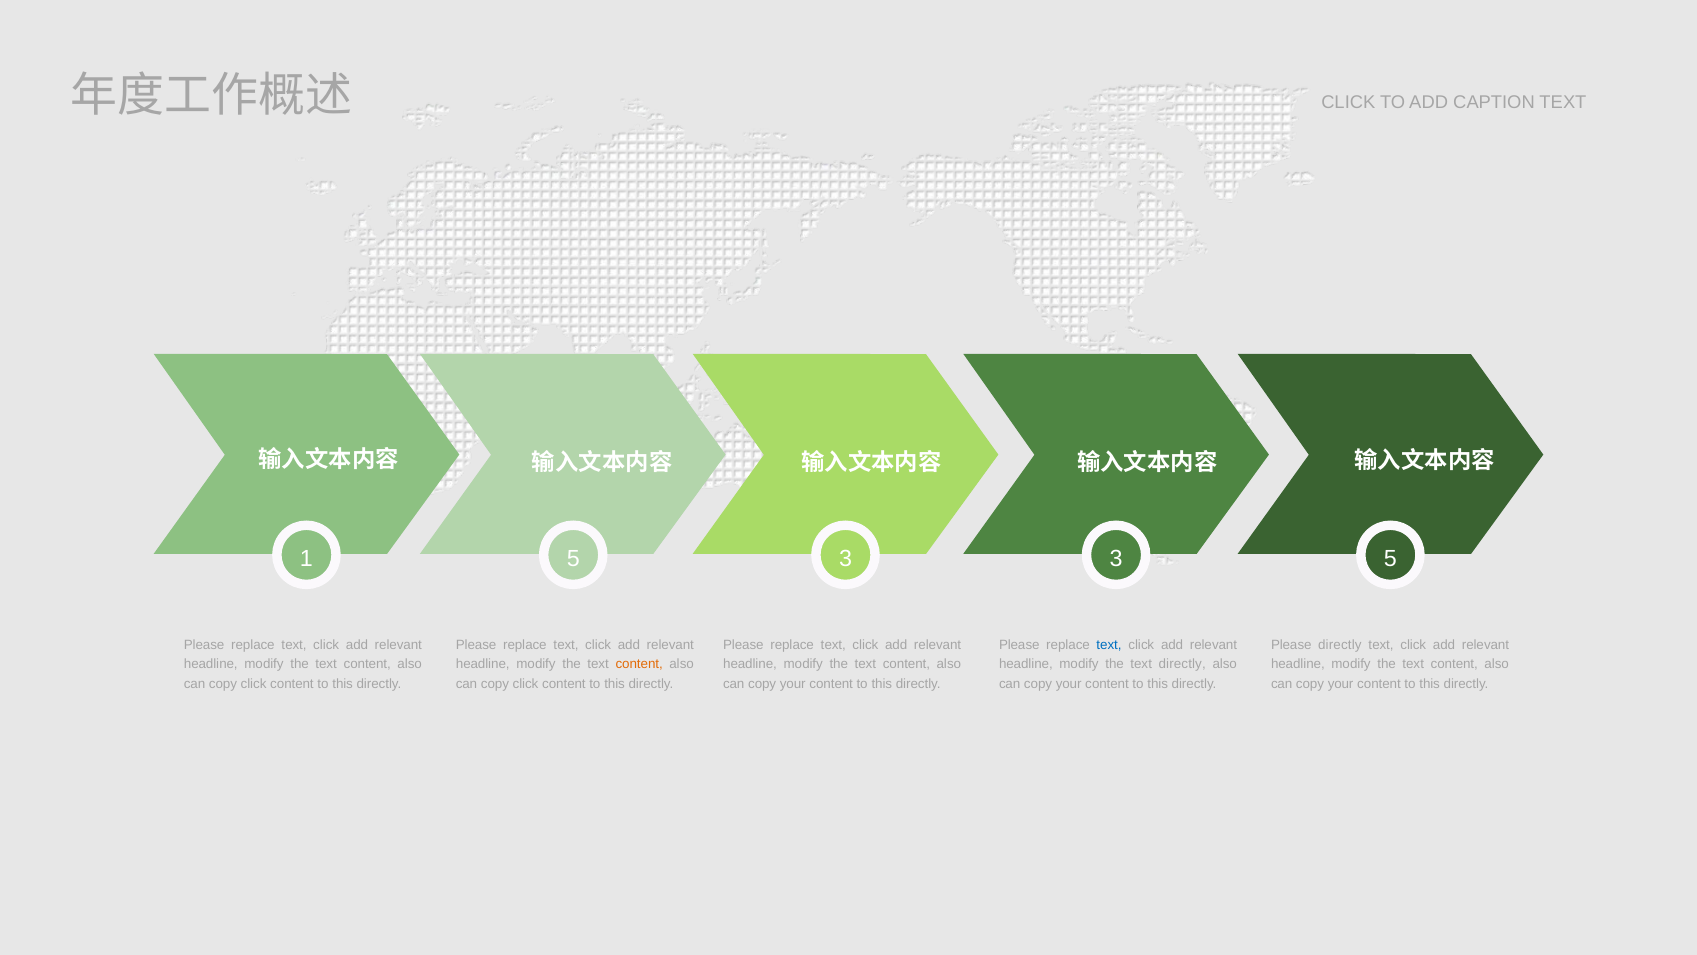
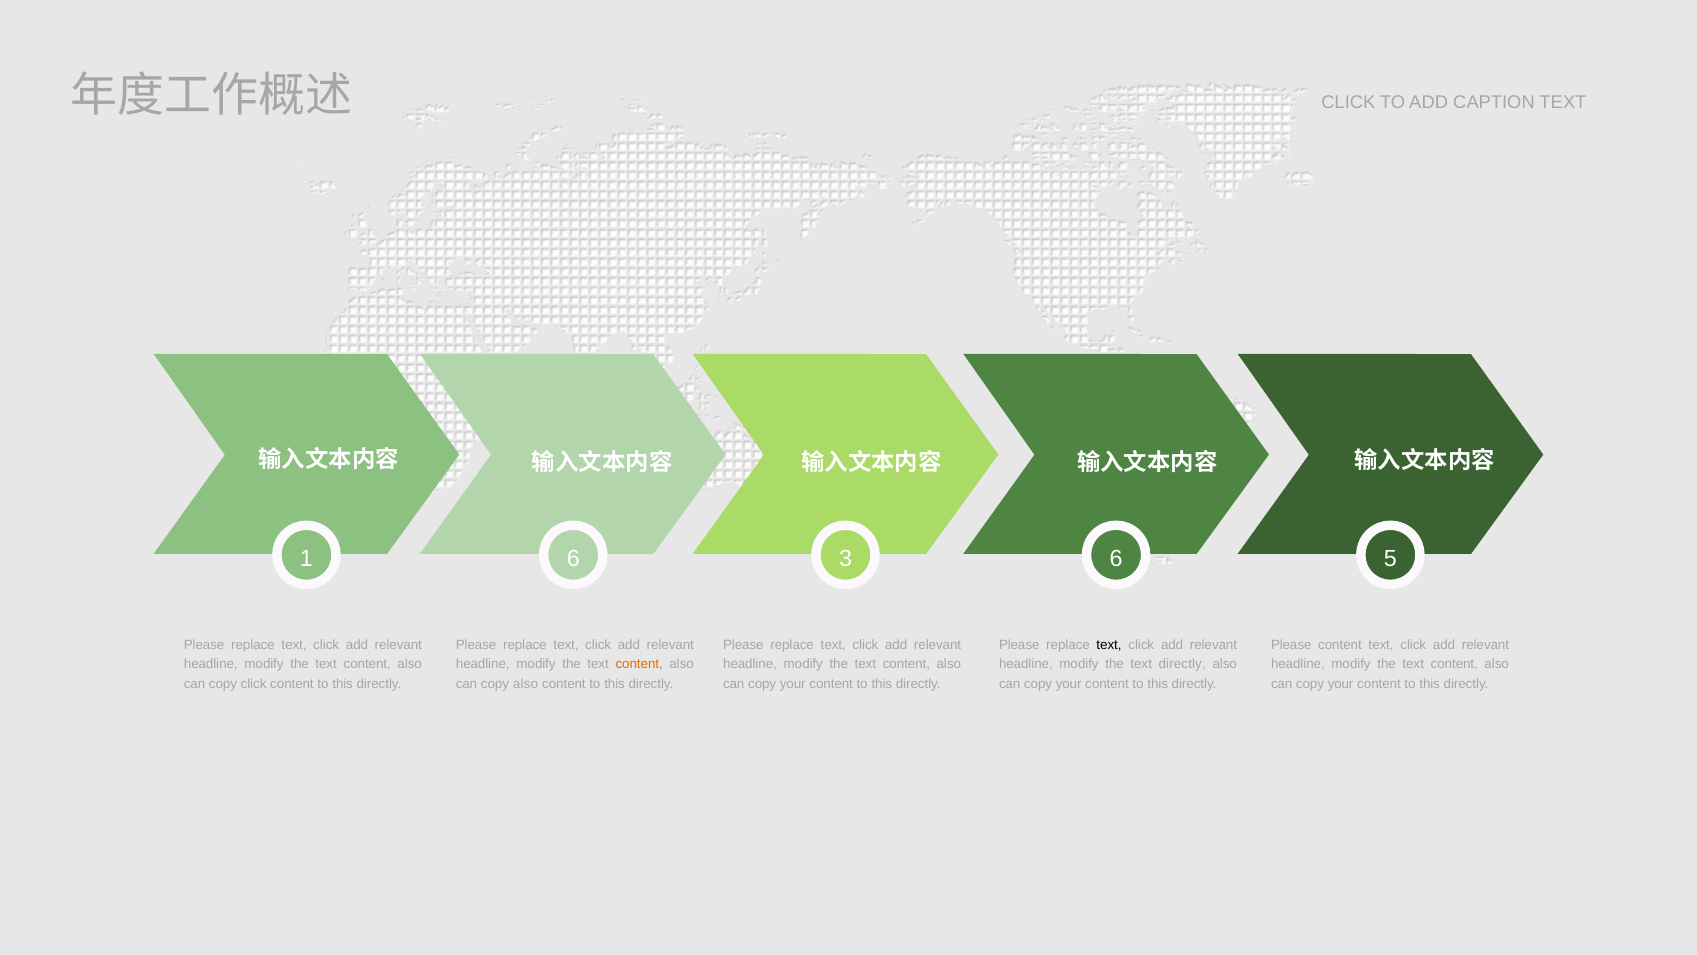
1 5: 5 -> 6
3 3: 3 -> 6
text at (1109, 645) colour: blue -> black
Please directly: directly -> content
click at (526, 684): click -> also
